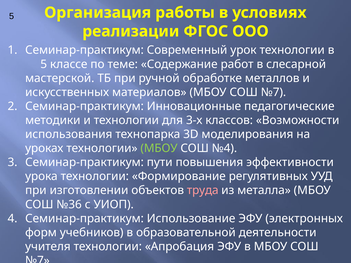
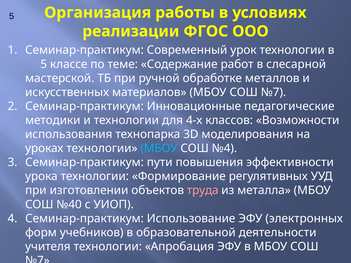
3-х: 3-х -> 4-х
МБОУ at (159, 148) colour: light green -> light blue
№36: №36 -> №40
